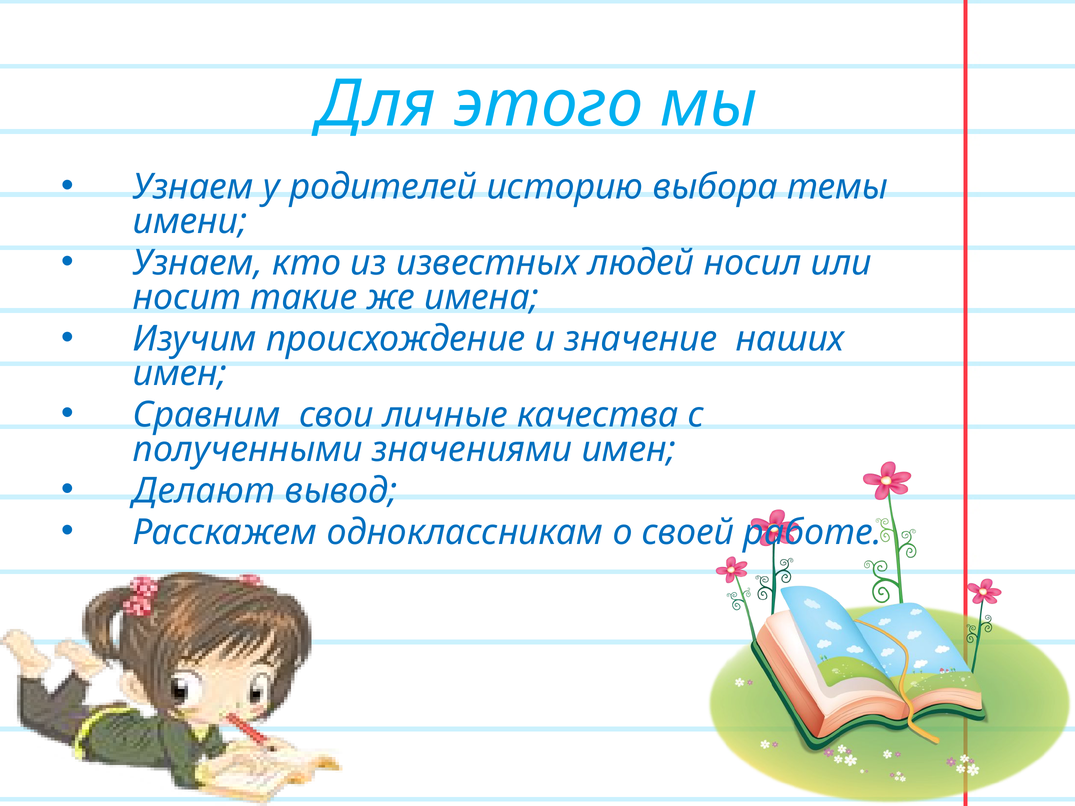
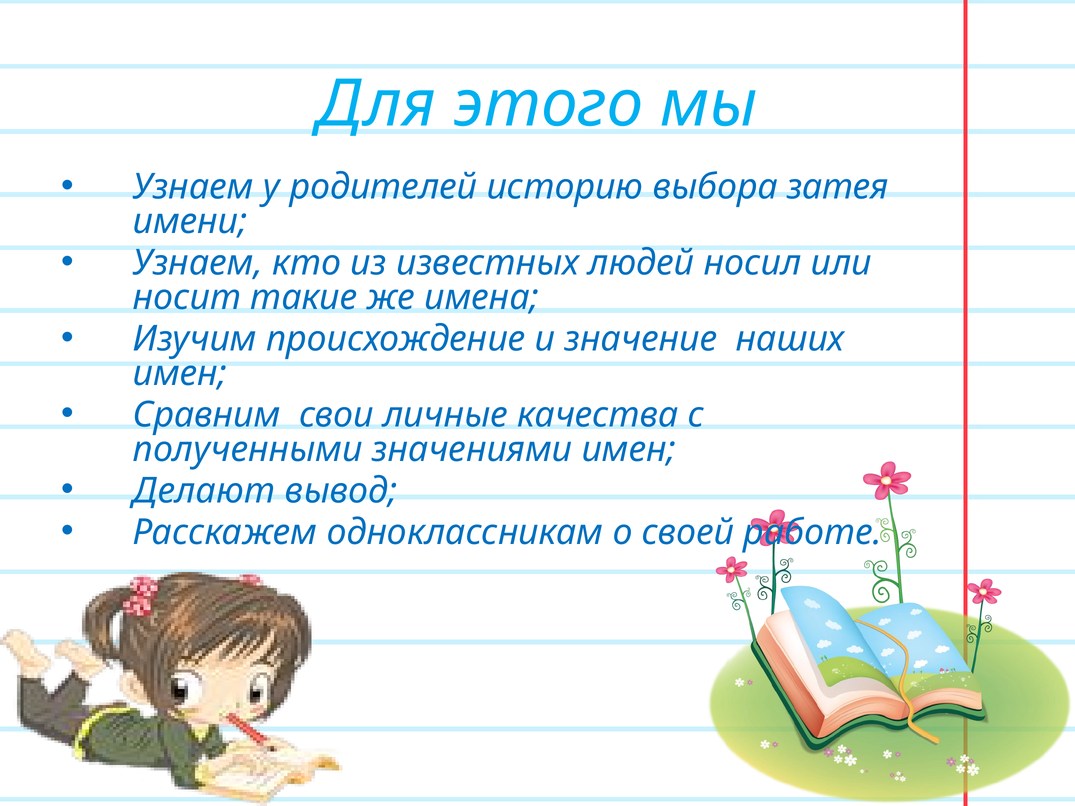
темы: темы -> затея
